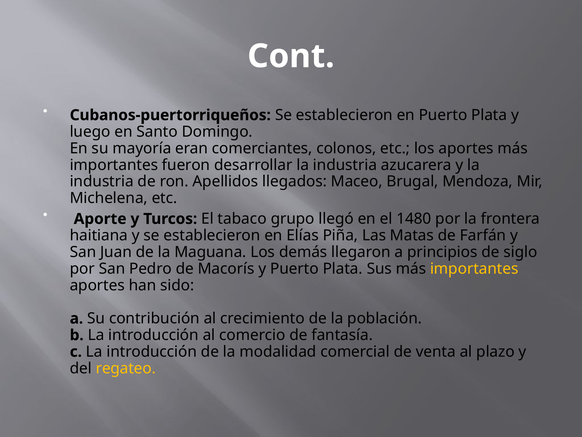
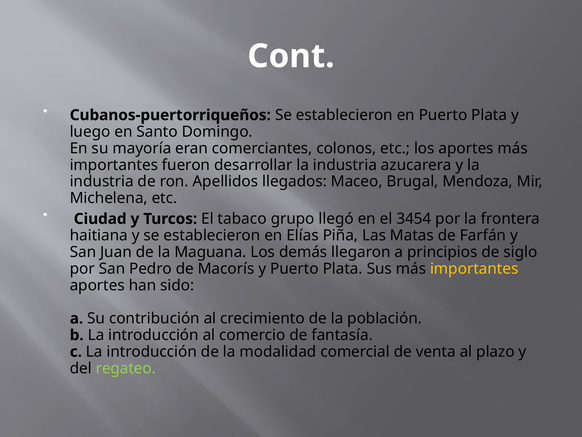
Aporte: Aporte -> Ciudad
1480: 1480 -> 3454
regateo colour: yellow -> light green
